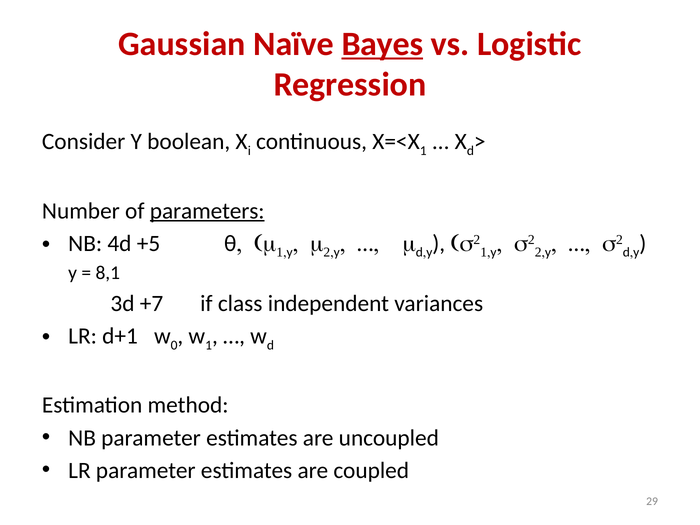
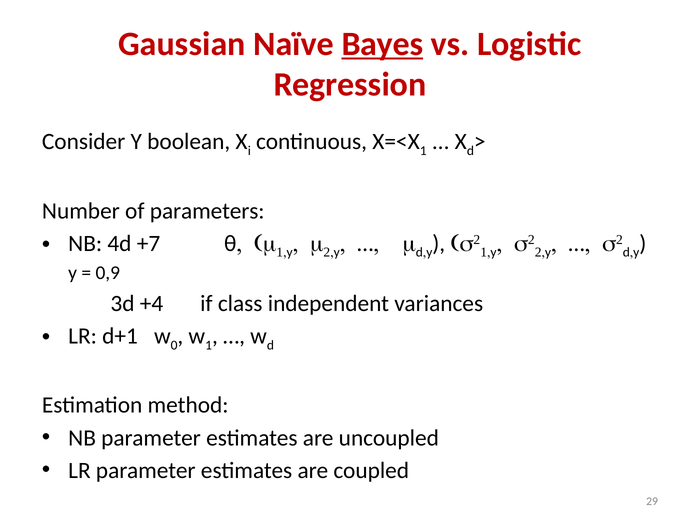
parameters underline: present -> none
+5: +5 -> +7
8,1: 8,1 -> 0,9
+7: +7 -> +4
